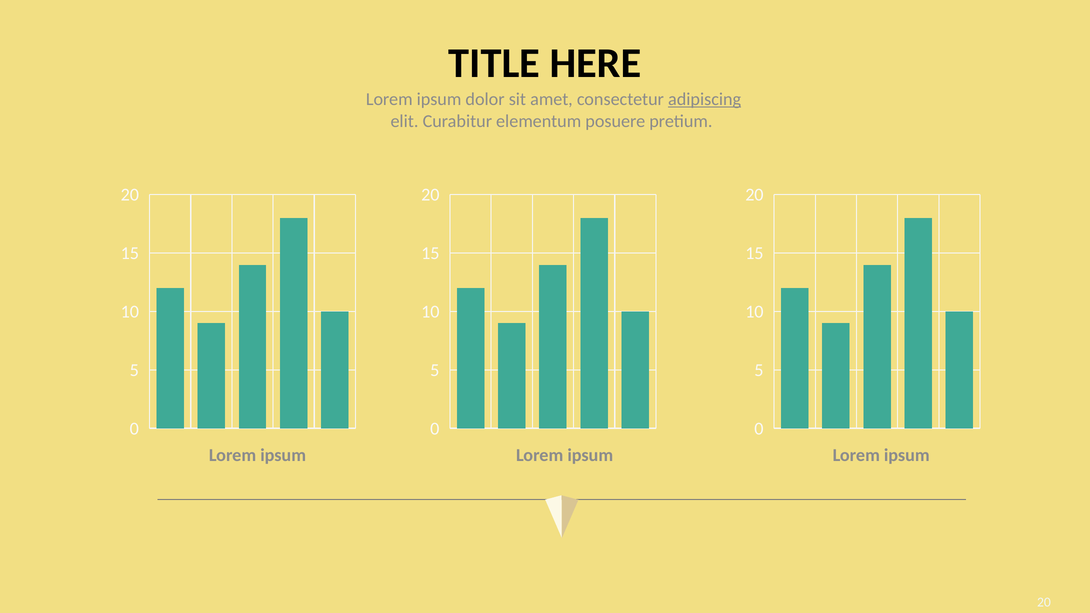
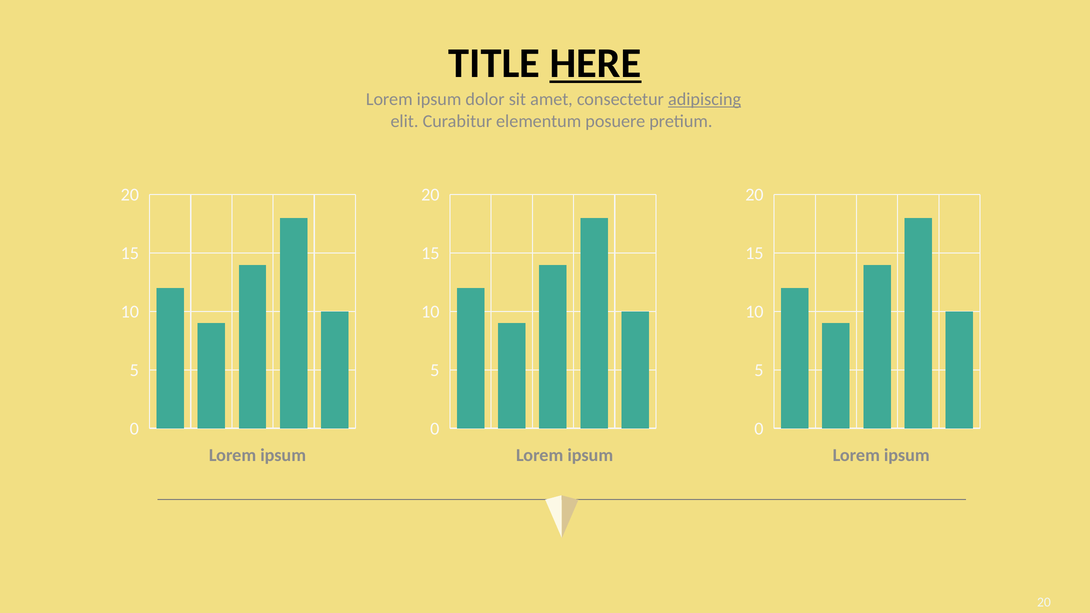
HERE underline: none -> present
